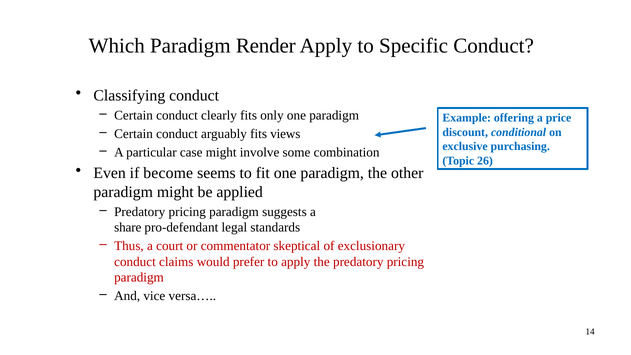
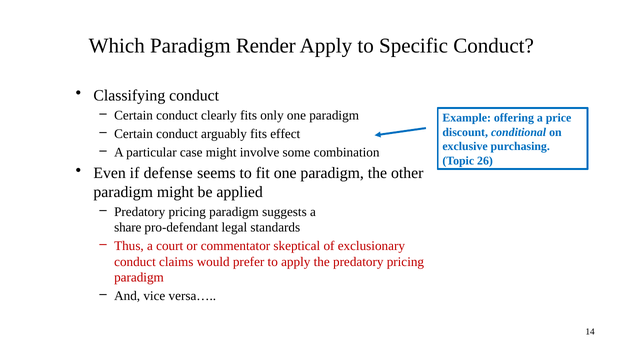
views: views -> effect
become: become -> defense
